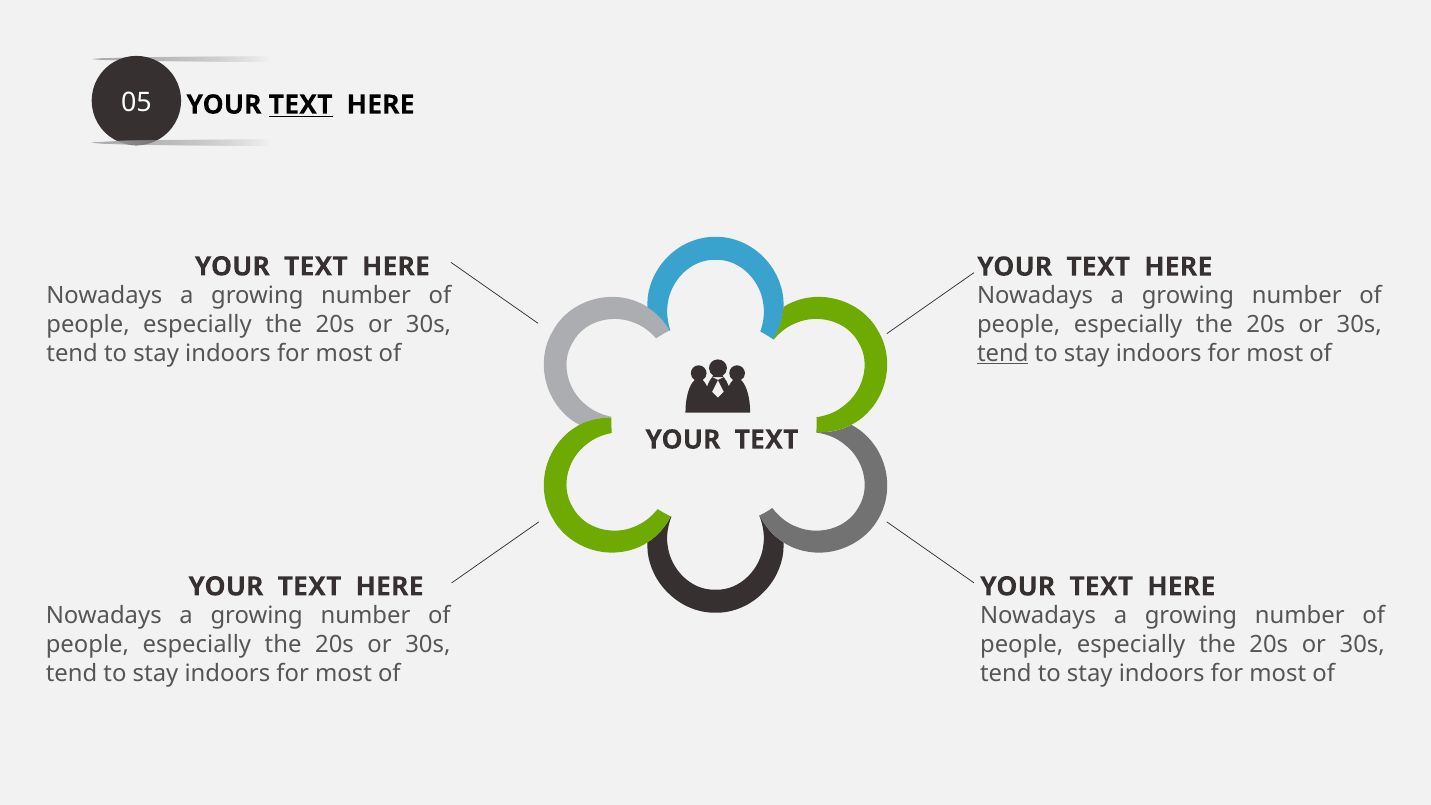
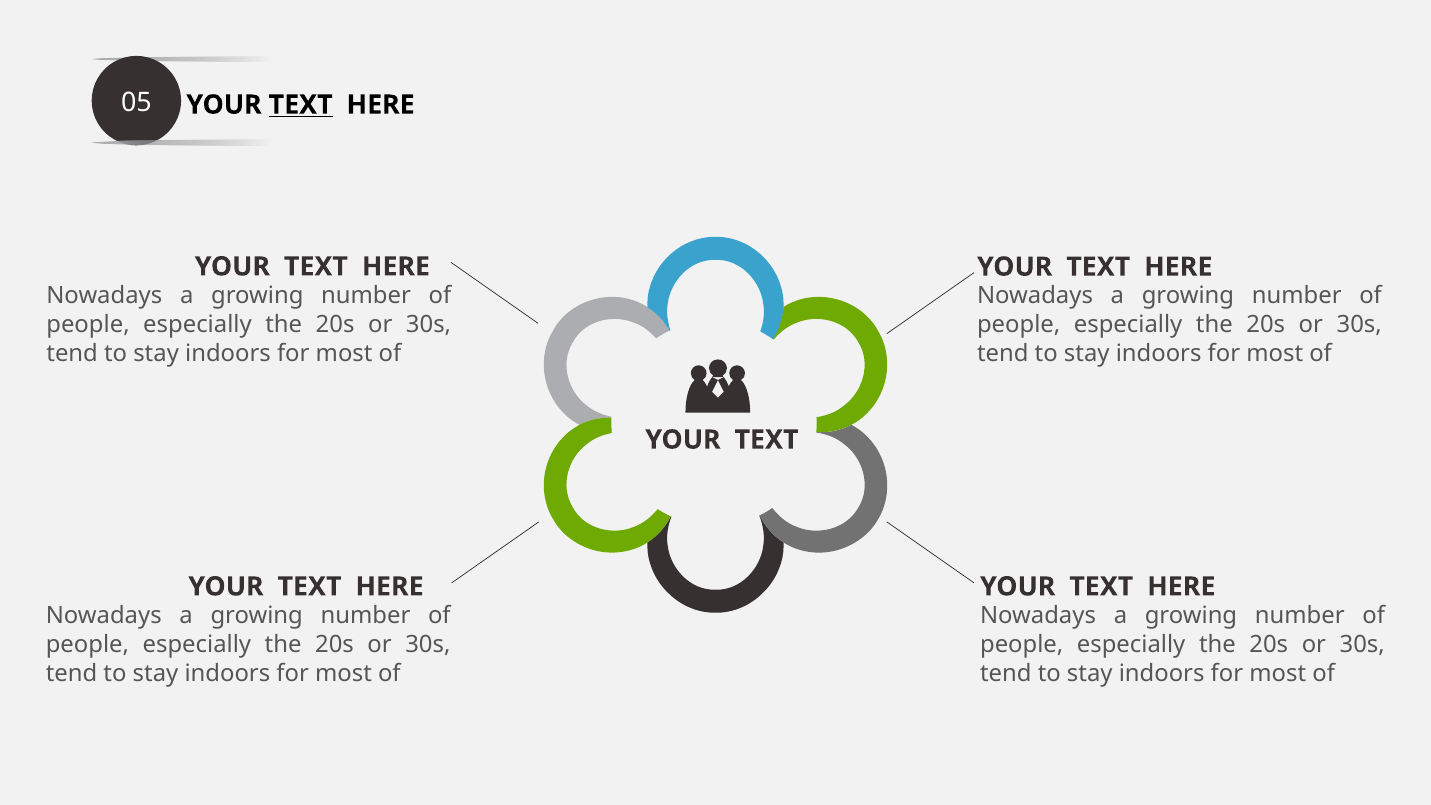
tend at (1003, 353) underline: present -> none
